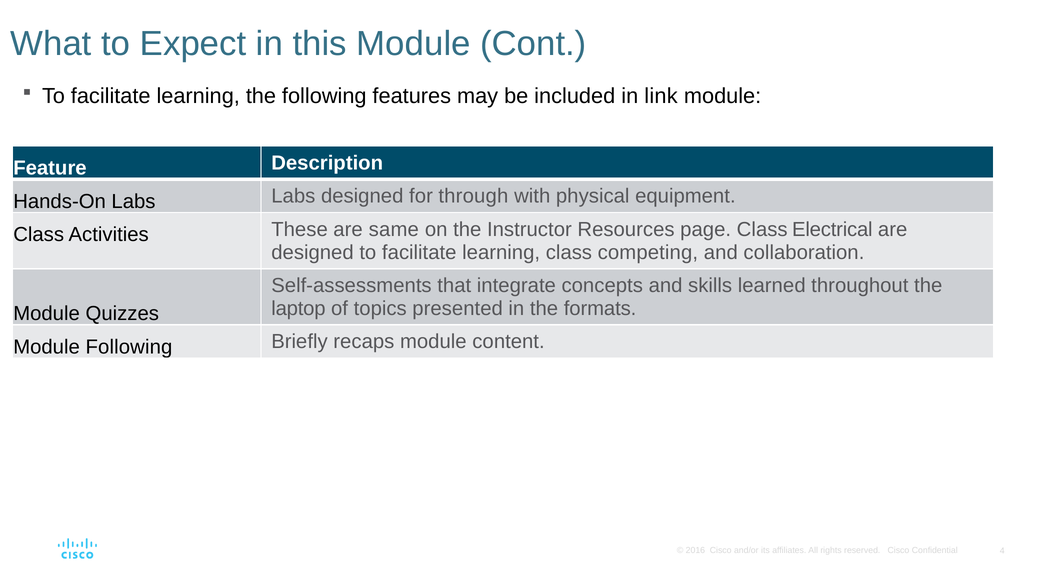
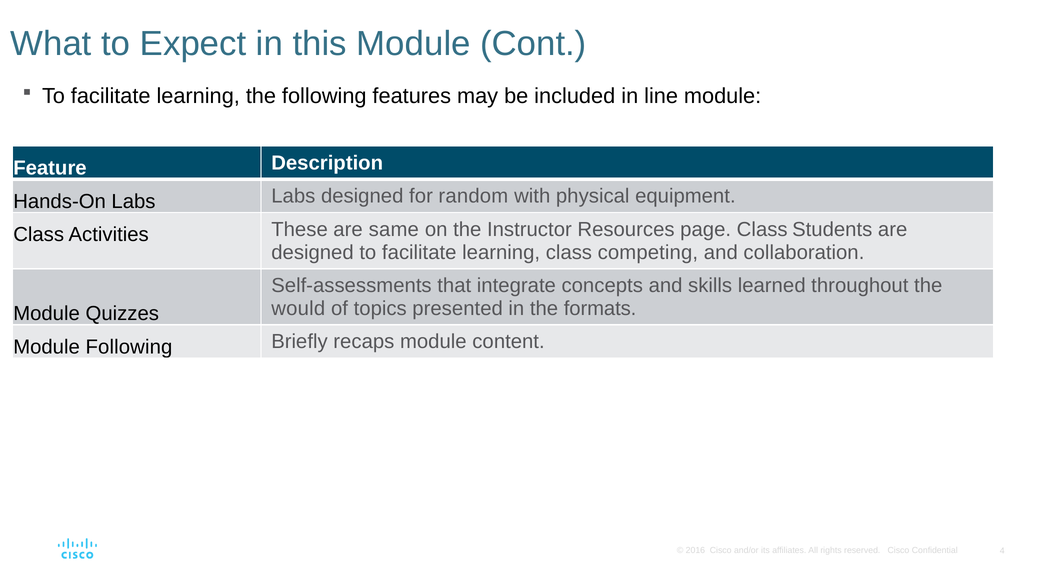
link: link -> line
through: through -> random
Electrical: Electrical -> Students
laptop: laptop -> would
